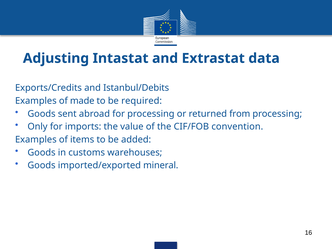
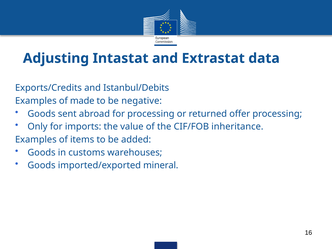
required: required -> negative
from: from -> offer
convention: convention -> inheritance
